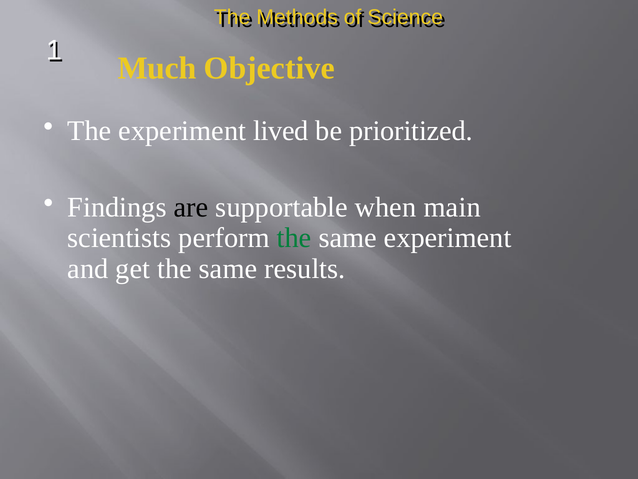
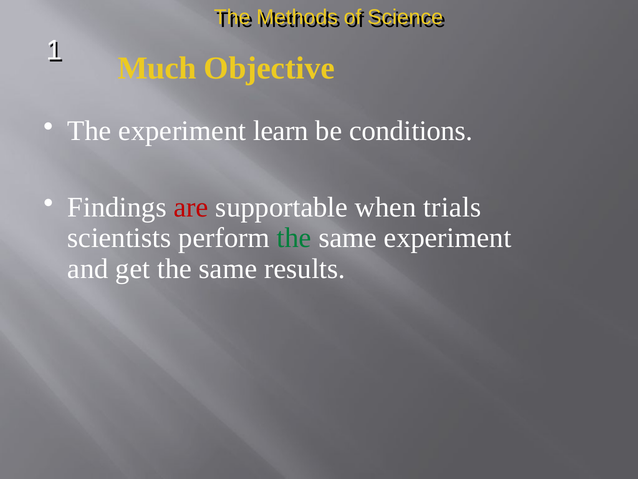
lived: lived -> learn
prioritized: prioritized -> conditions
are colour: black -> red
main: main -> trials
